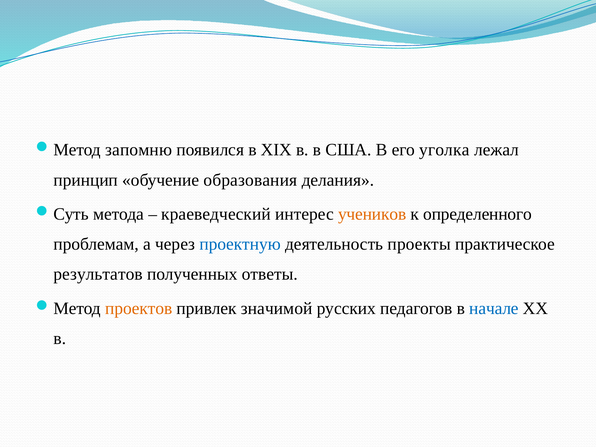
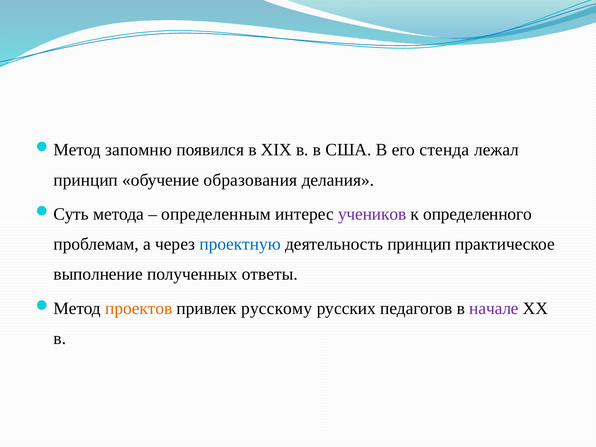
уголка: уголка -> стенда
краеведческий: краеведческий -> определенным
учеников colour: orange -> purple
деятельность проекты: проекты -> принцип
результатов: результатов -> выполнение
значимой: значимой -> русскому
начале colour: blue -> purple
